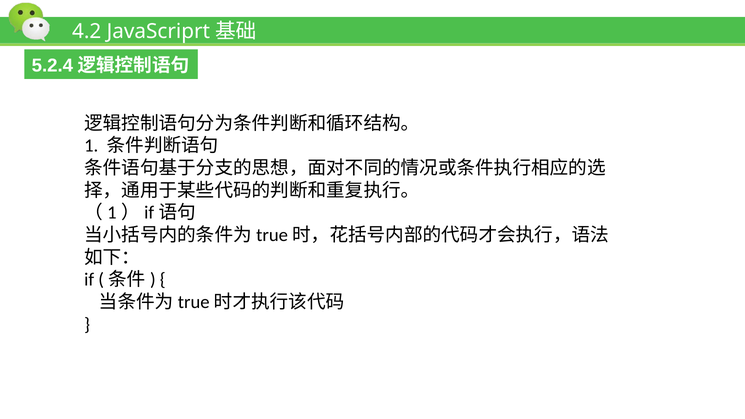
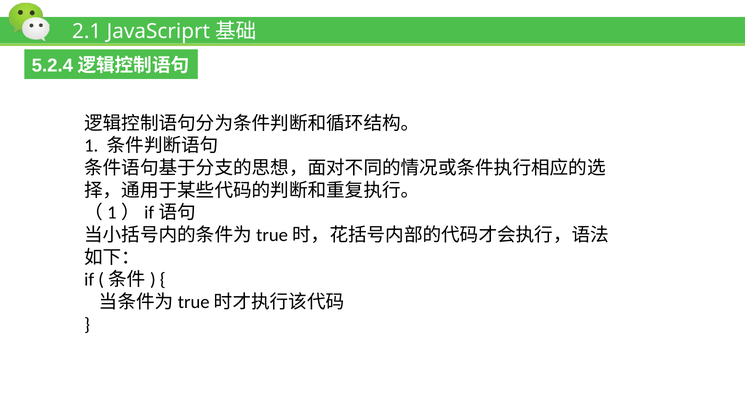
4.2: 4.2 -> 2.1
